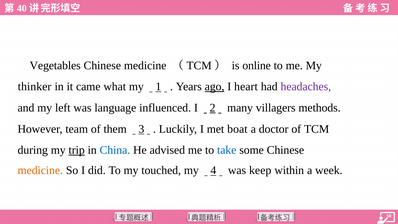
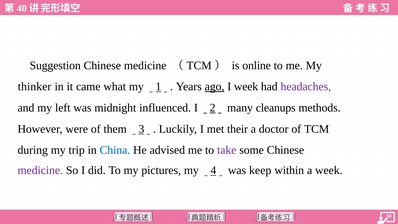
Vegetables: Vegetables -> Suggestion
I heart: heart -> week
language: language -> midnight
villagers: villagers -> cleanups
team: team -> were
boat: boat -> their
trip underline: present -> none
take colour: blue -> purple
medicine at (40, 170) colour: orange -> purple
touched: touched -> pictures
